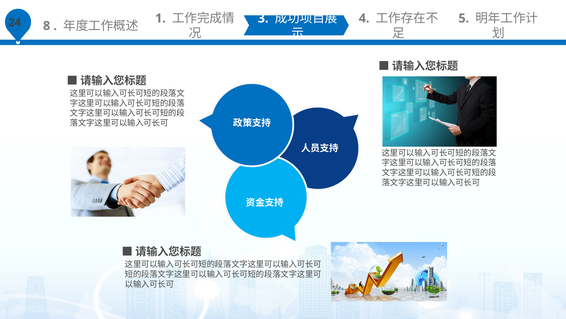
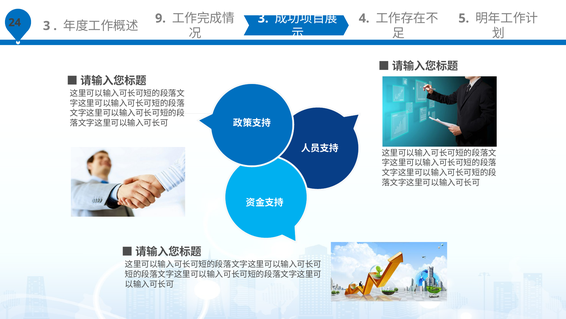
8 at (47, 26): 8 -> 3
1: 1 -> 9
